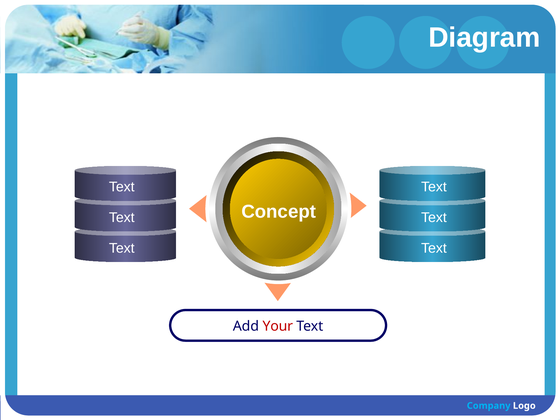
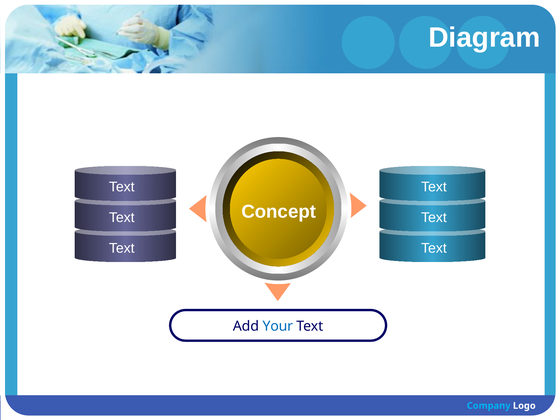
Your colour: red -> blue
